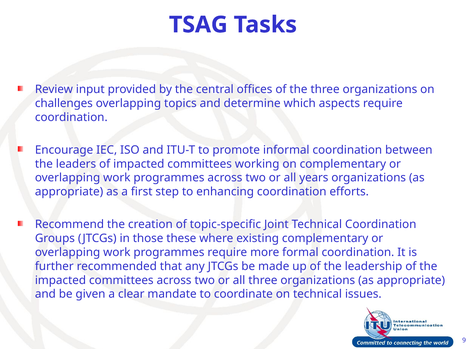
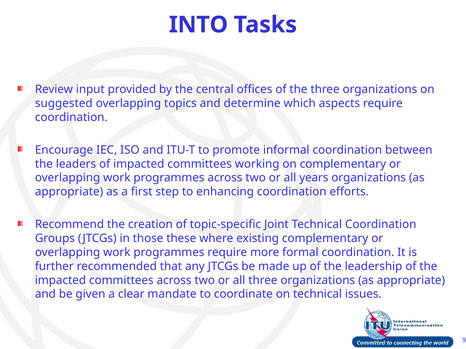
TSAG: TSAG -> INTO
challenges: challenges -> suggested
